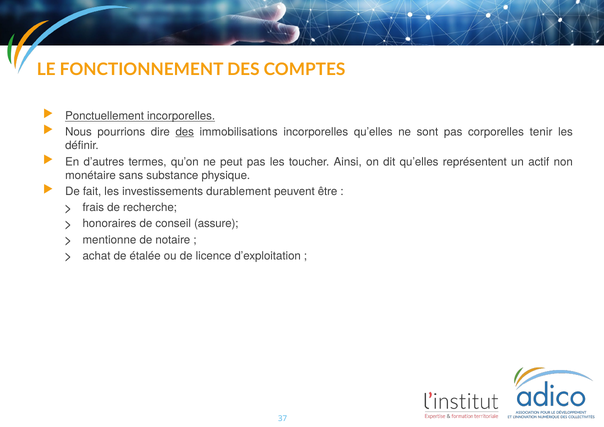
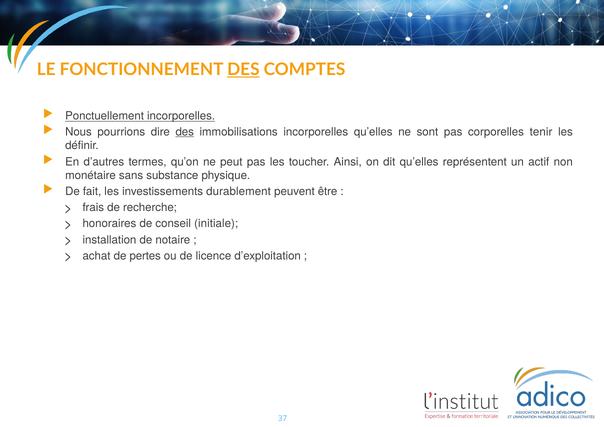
DES at (243, 69) underline: none -> present
assure: assure -> initiale
mentionne: mentionne -> installation
étalée: étalée -> pertes
